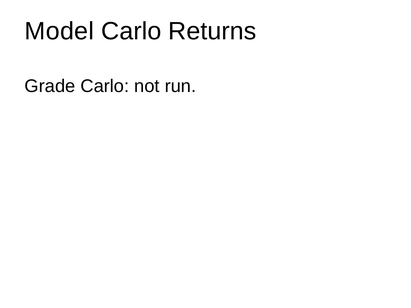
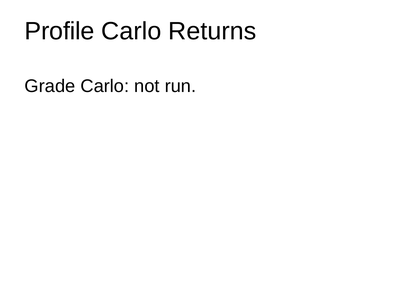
Model: Model -> Profile
